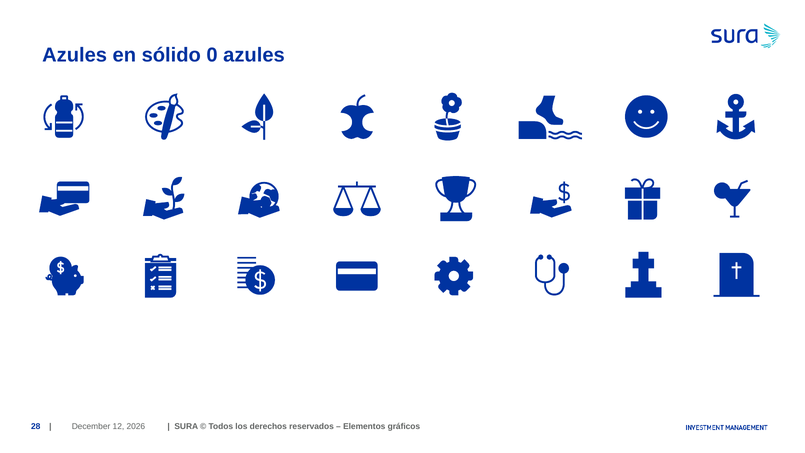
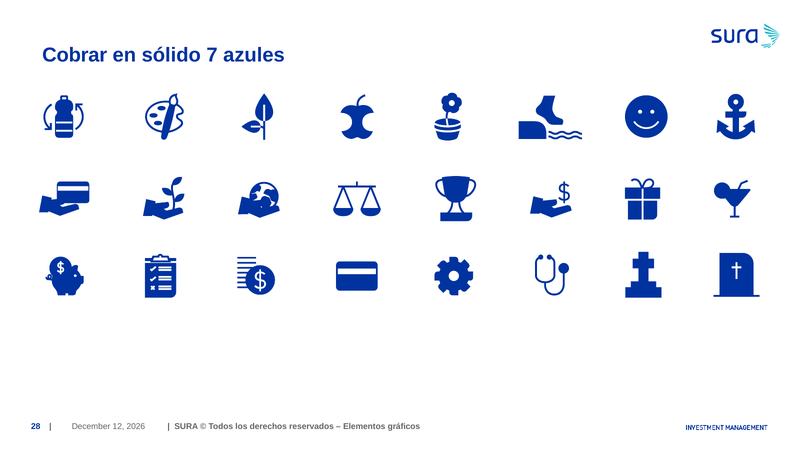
Azules at (75, 55): Azules -> Cobrar
0: 0 -> 7
